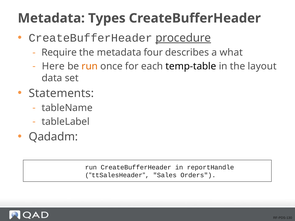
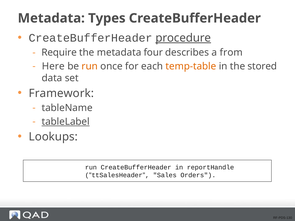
what: what -> from
temp-table colour: black -> orange
layout: layout -> stored
Statements: Statements -> Framework
tableLabel underline: none -> present
Qadadm: Qadadm -> Lookups
